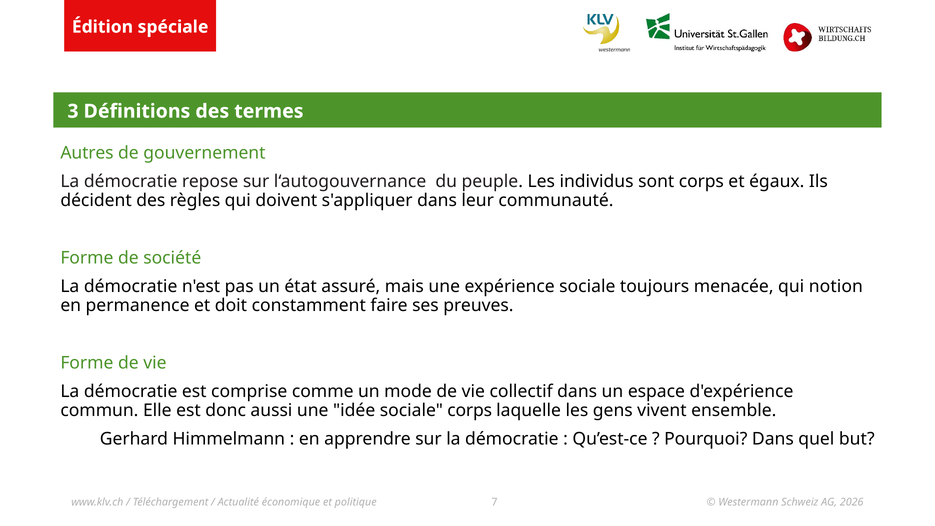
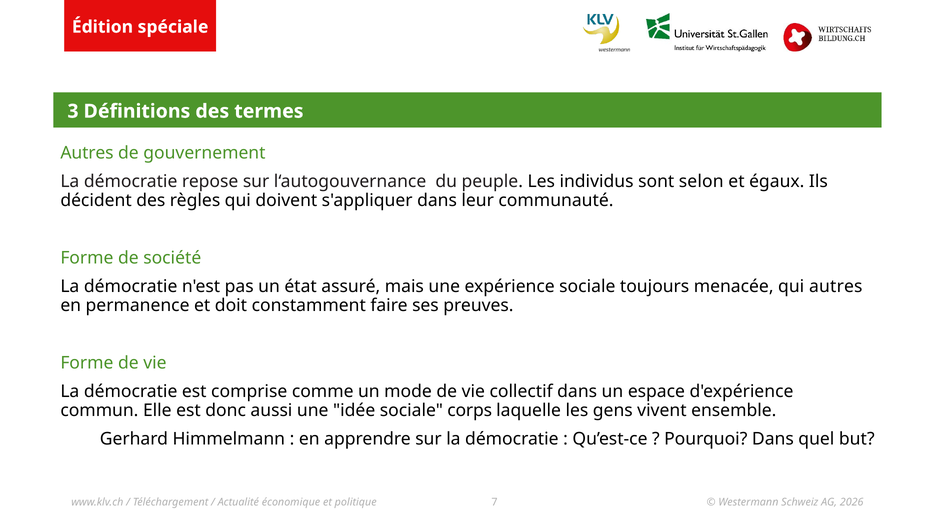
sont corps: corps -> selon
qui notion: notion -> autres
